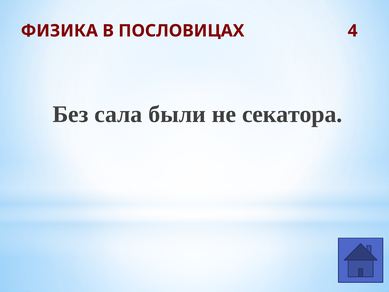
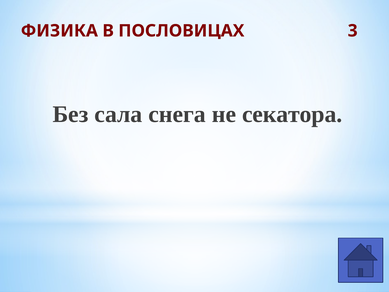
4: 4 -> 3
были: были -> снега
